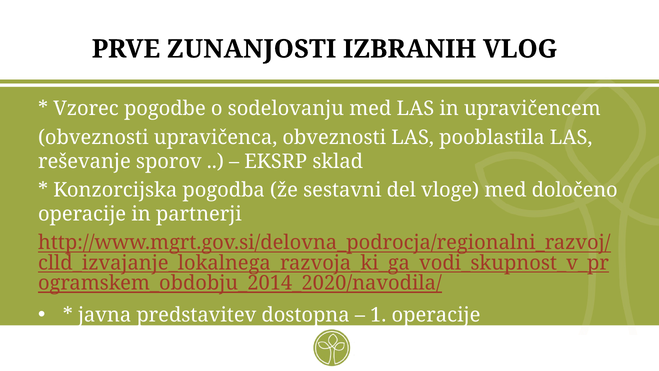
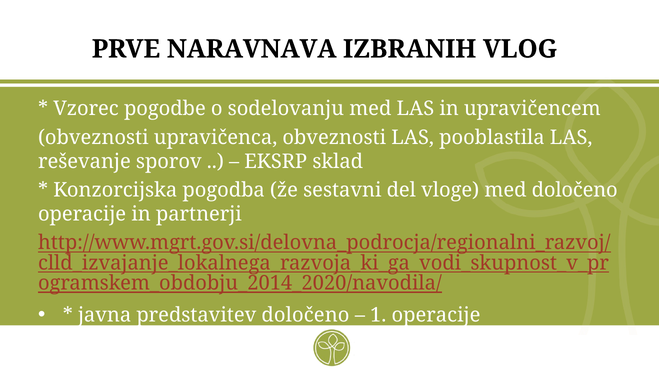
ZUNANJOSTI: ZUNANJOSTI -> NARAVNAVA
predstavitev dostopna: dostopna -> določeno
